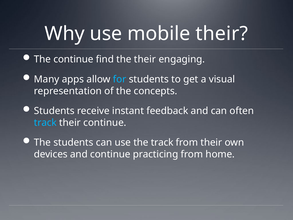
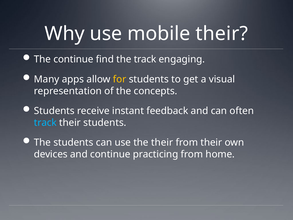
the their: their -> track
for colour: light blue -> yellow
their continue: continue -> students
the track: track -> their
